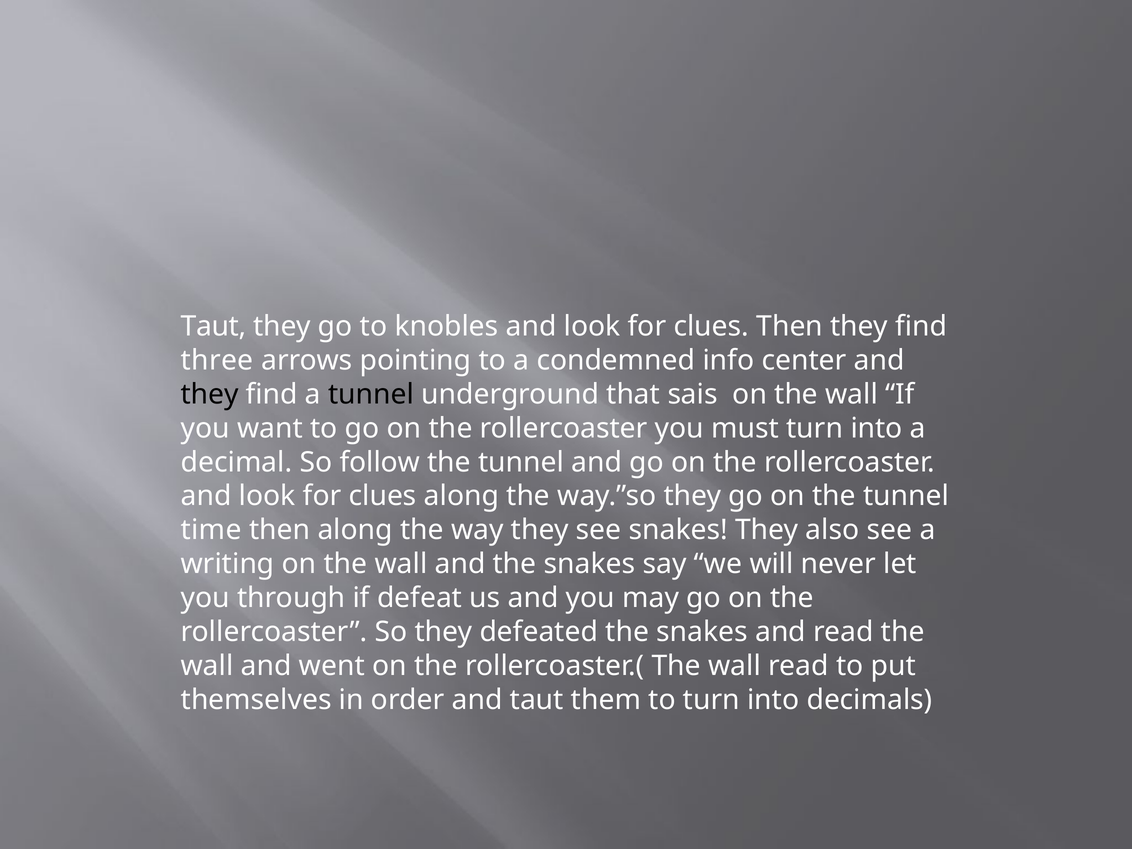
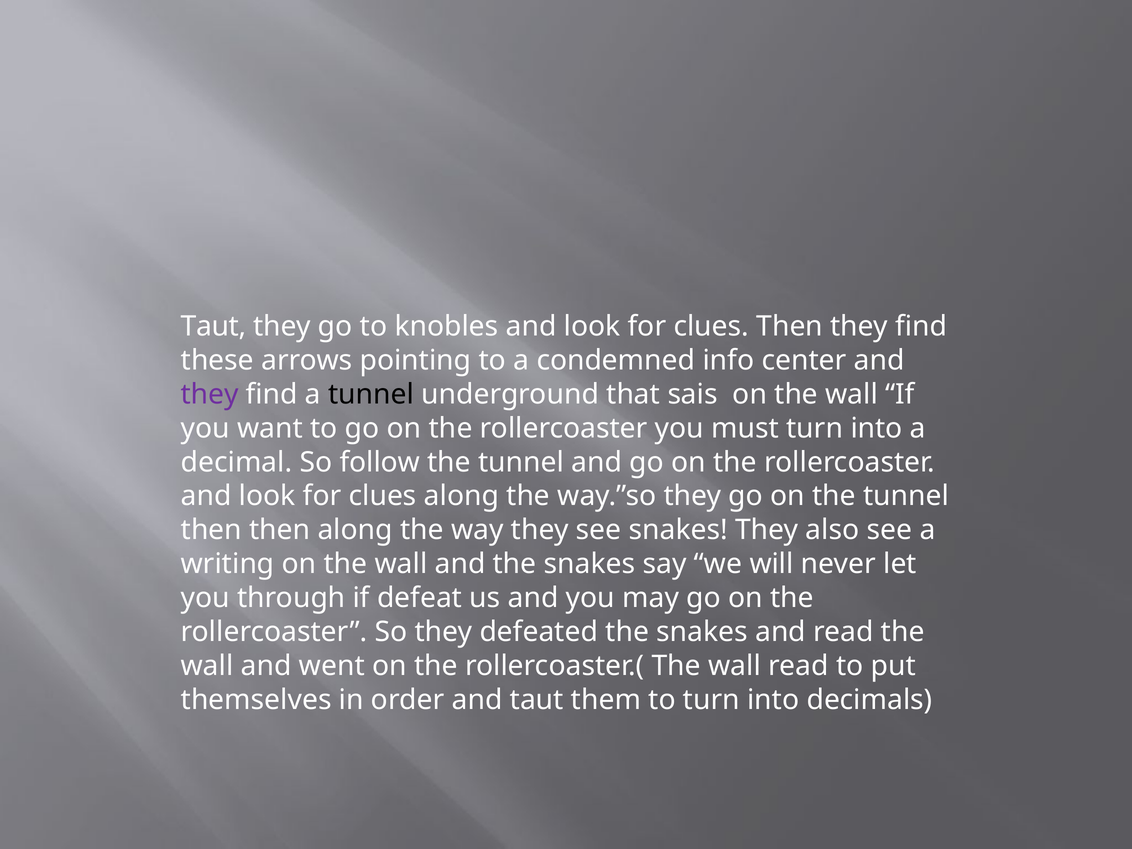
three: three -> these
they at (210, 394) colour: black -> purple
time at (211, 530): time -> then
